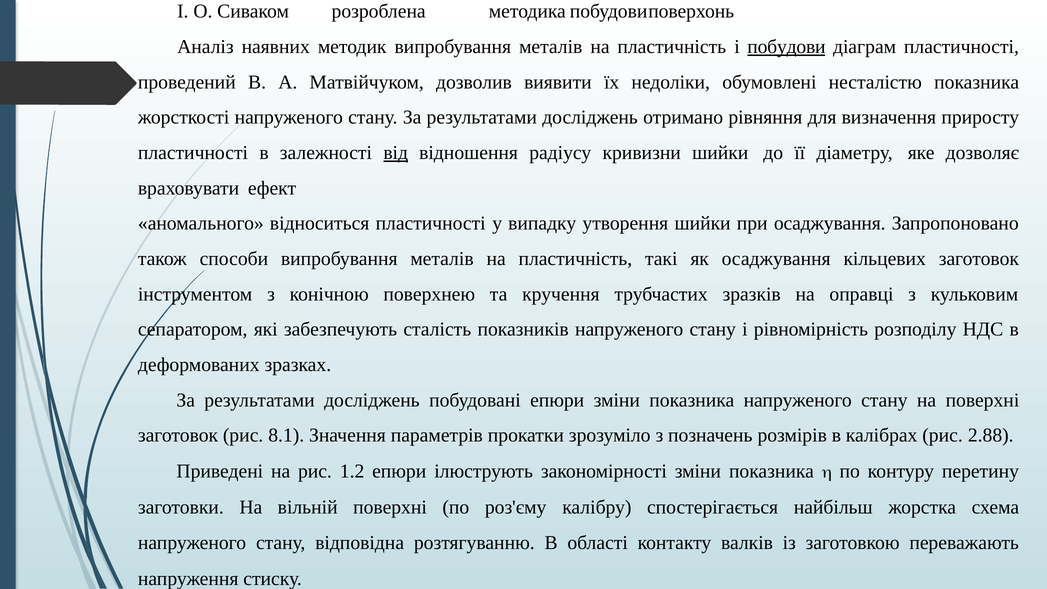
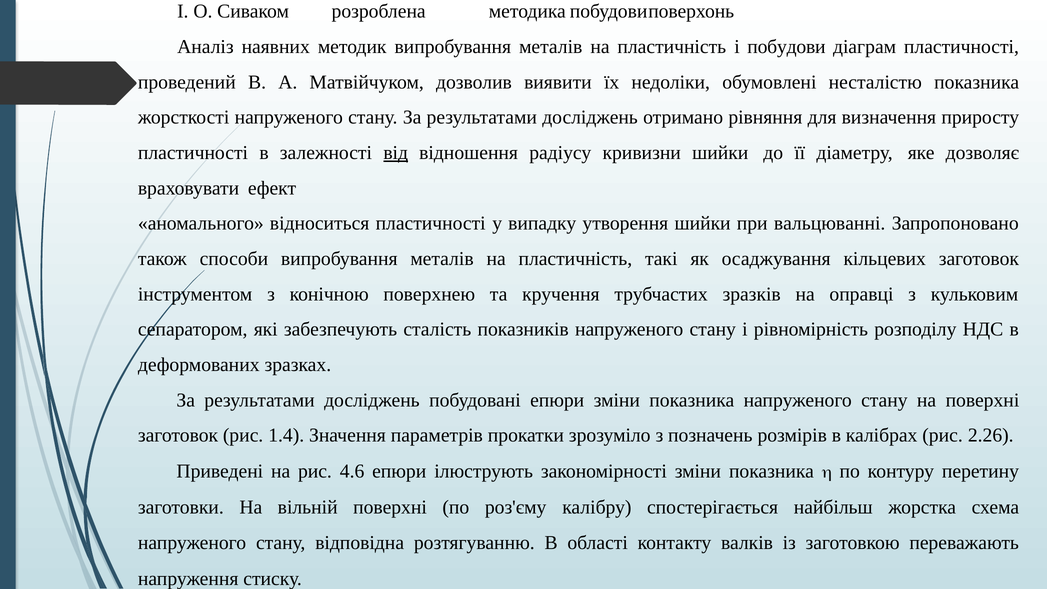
побудови underline: present -> none
при осаджування: осаджування -> вальцюванні
8.1: 8.1 -> 1.4
2.88: 2.88 -> 2.26
1.2: 1.2 -> 4.6
